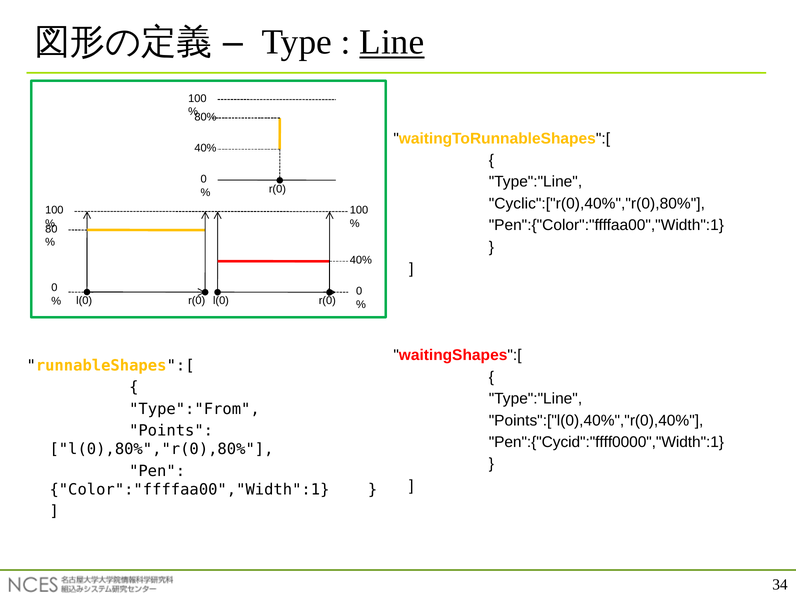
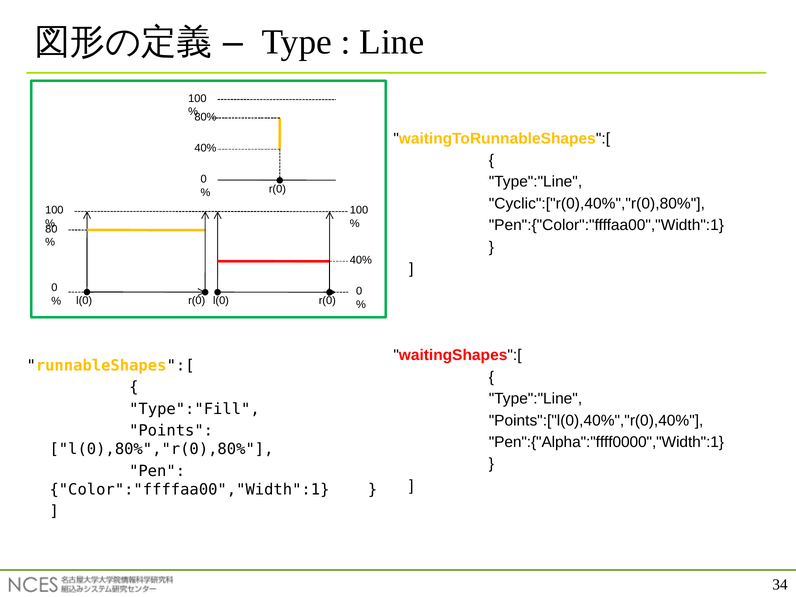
Line underline: present -> none
Type":"From: Type":"From -> Type":"Fill
Pen":{"Cycid":"ffff0000","Width":1: Pen":{"Cycid":"ffff0000","Width":1 -> Pen":{"Alpha":"ffff0000","Width":1
